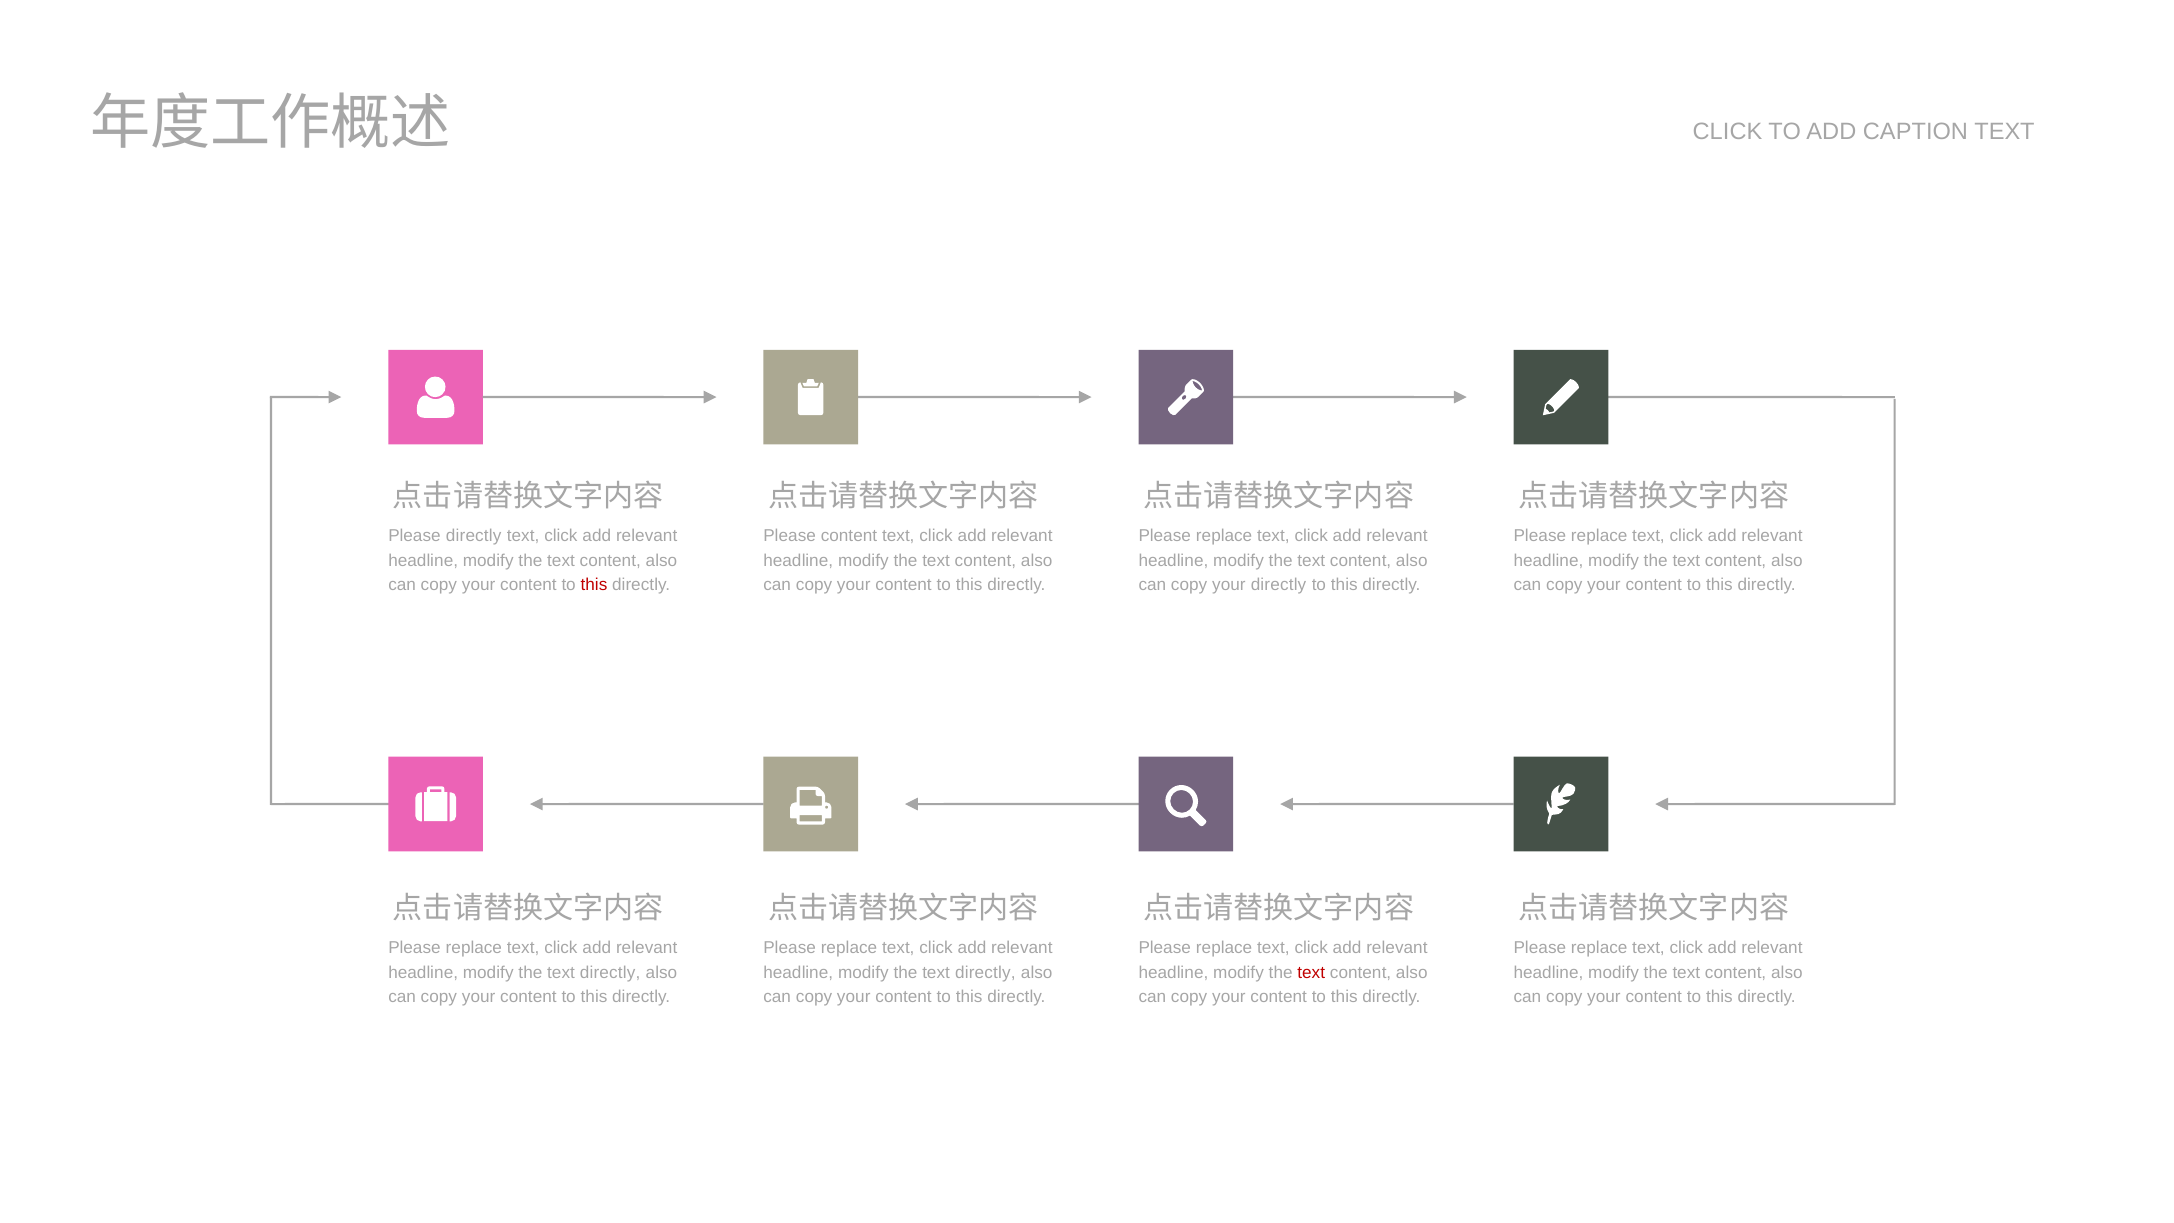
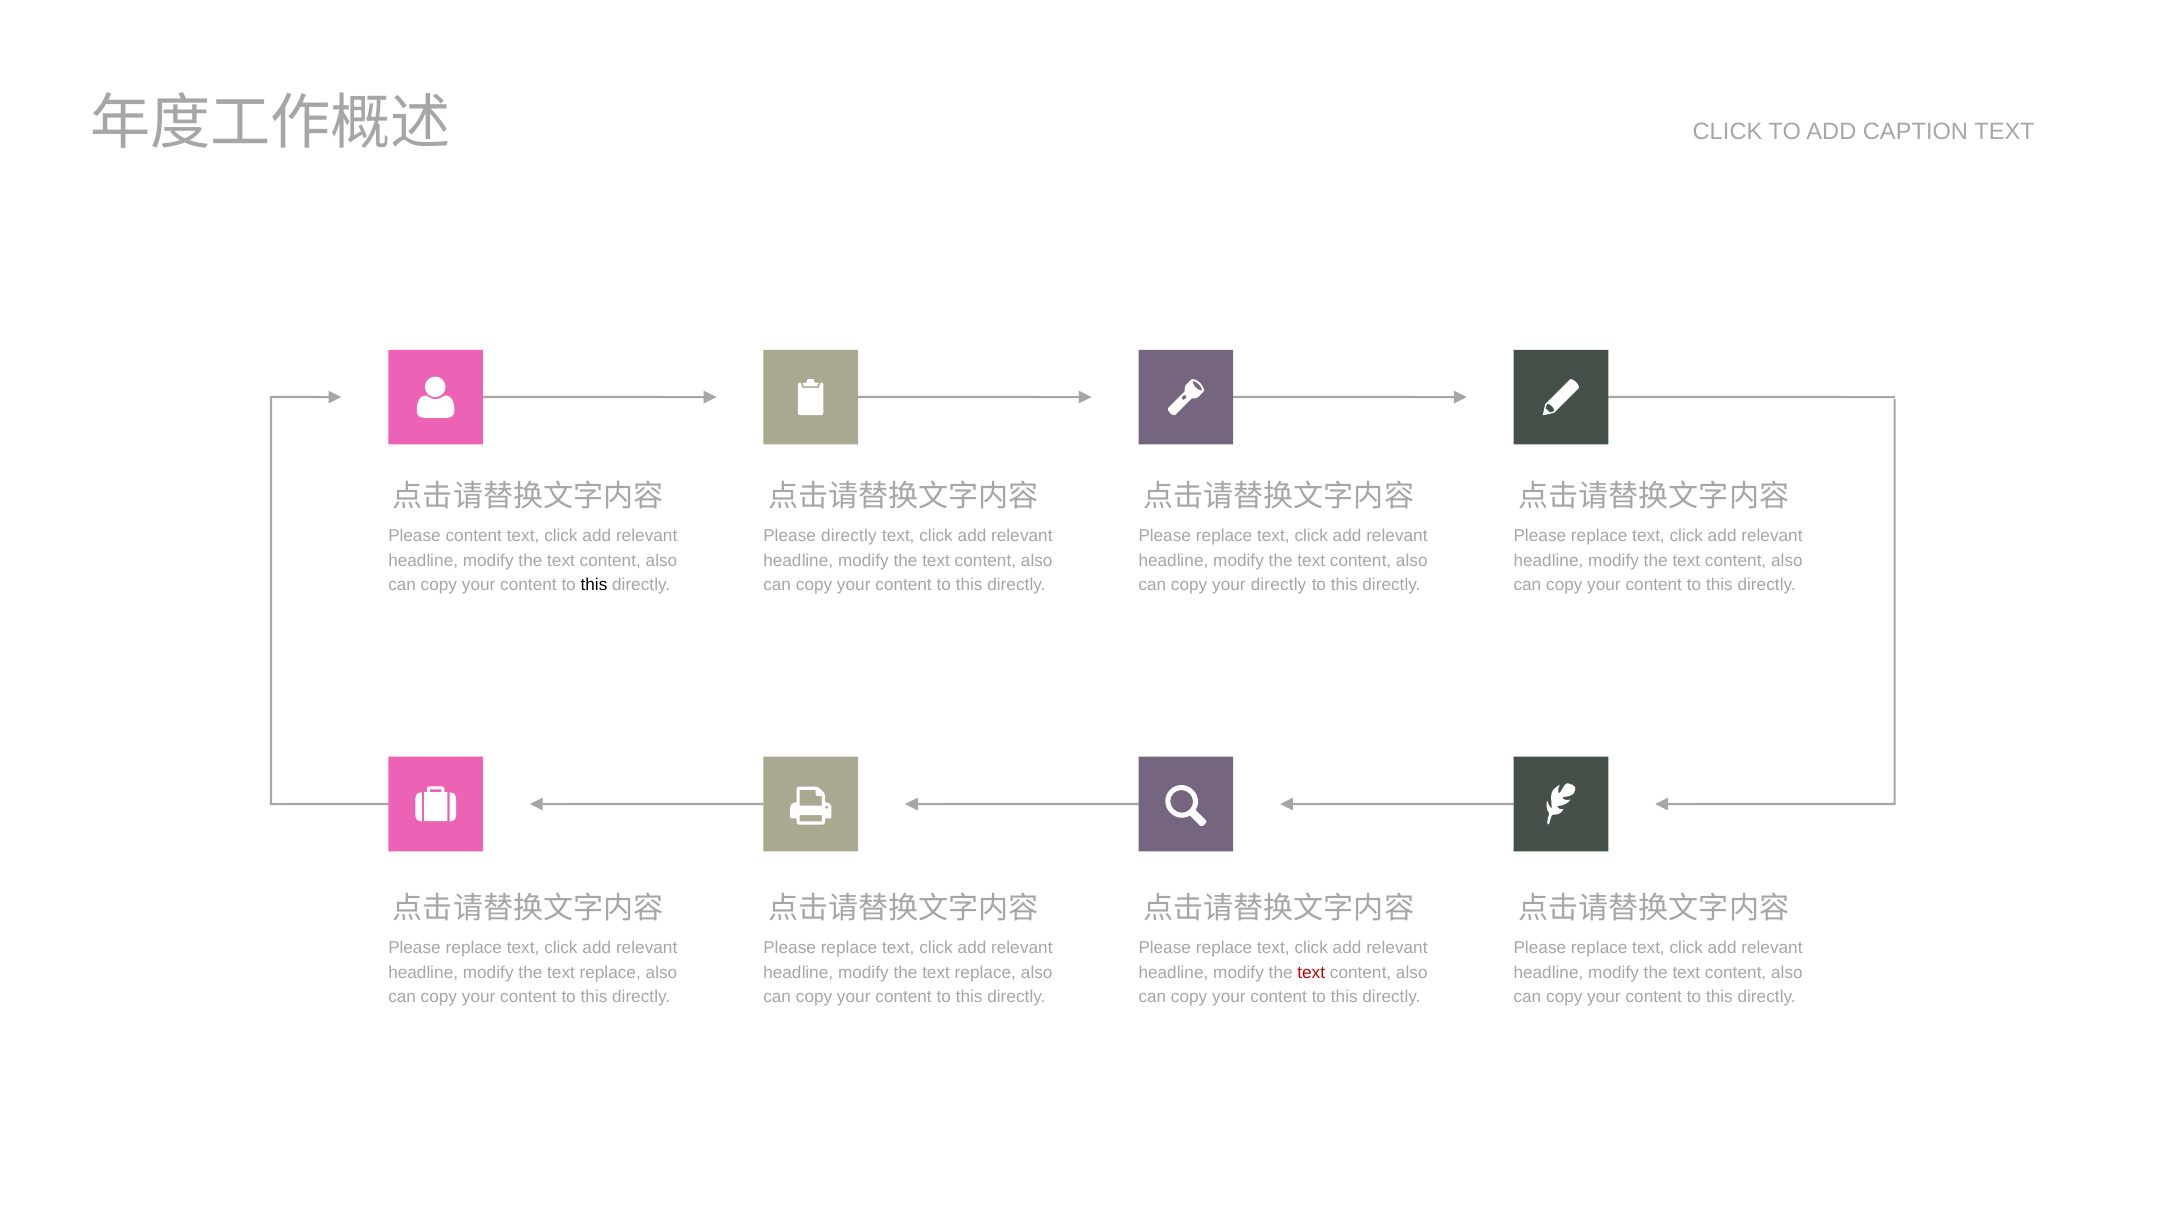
Please directly: directly -> content
Please content: content -> directly
this at (594, 585) colour: red -> black
directly at (610, 972): directly -> replace
directly at (985, 972): directly -> replace
